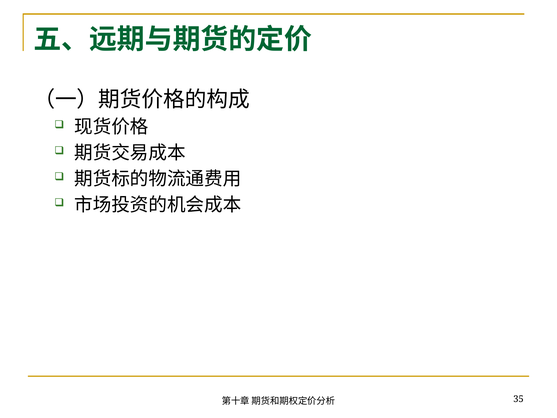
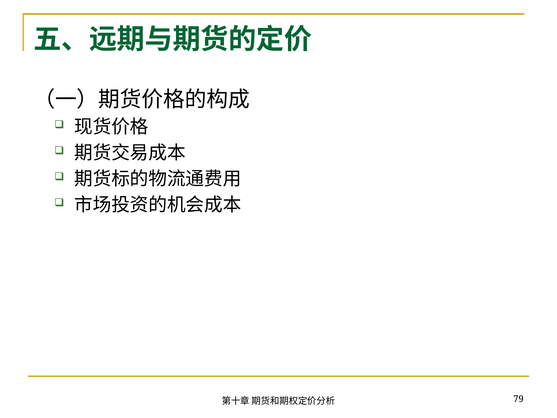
35: 35 -> 79
